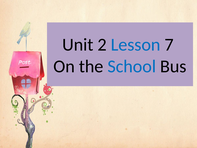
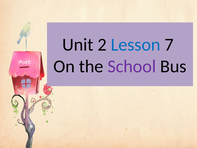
School colour: blue -> purple
